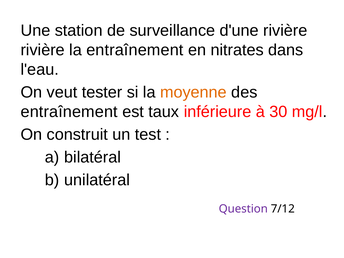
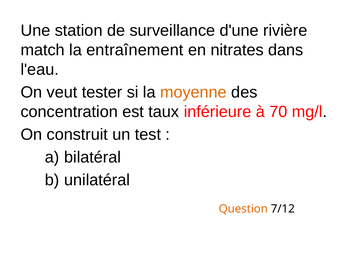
rivière at (43, 50): rivière -> match
entraînement at (69, 112): entraînement -> concentration
30: 30 -> 70
Question colour: purple -> orange
